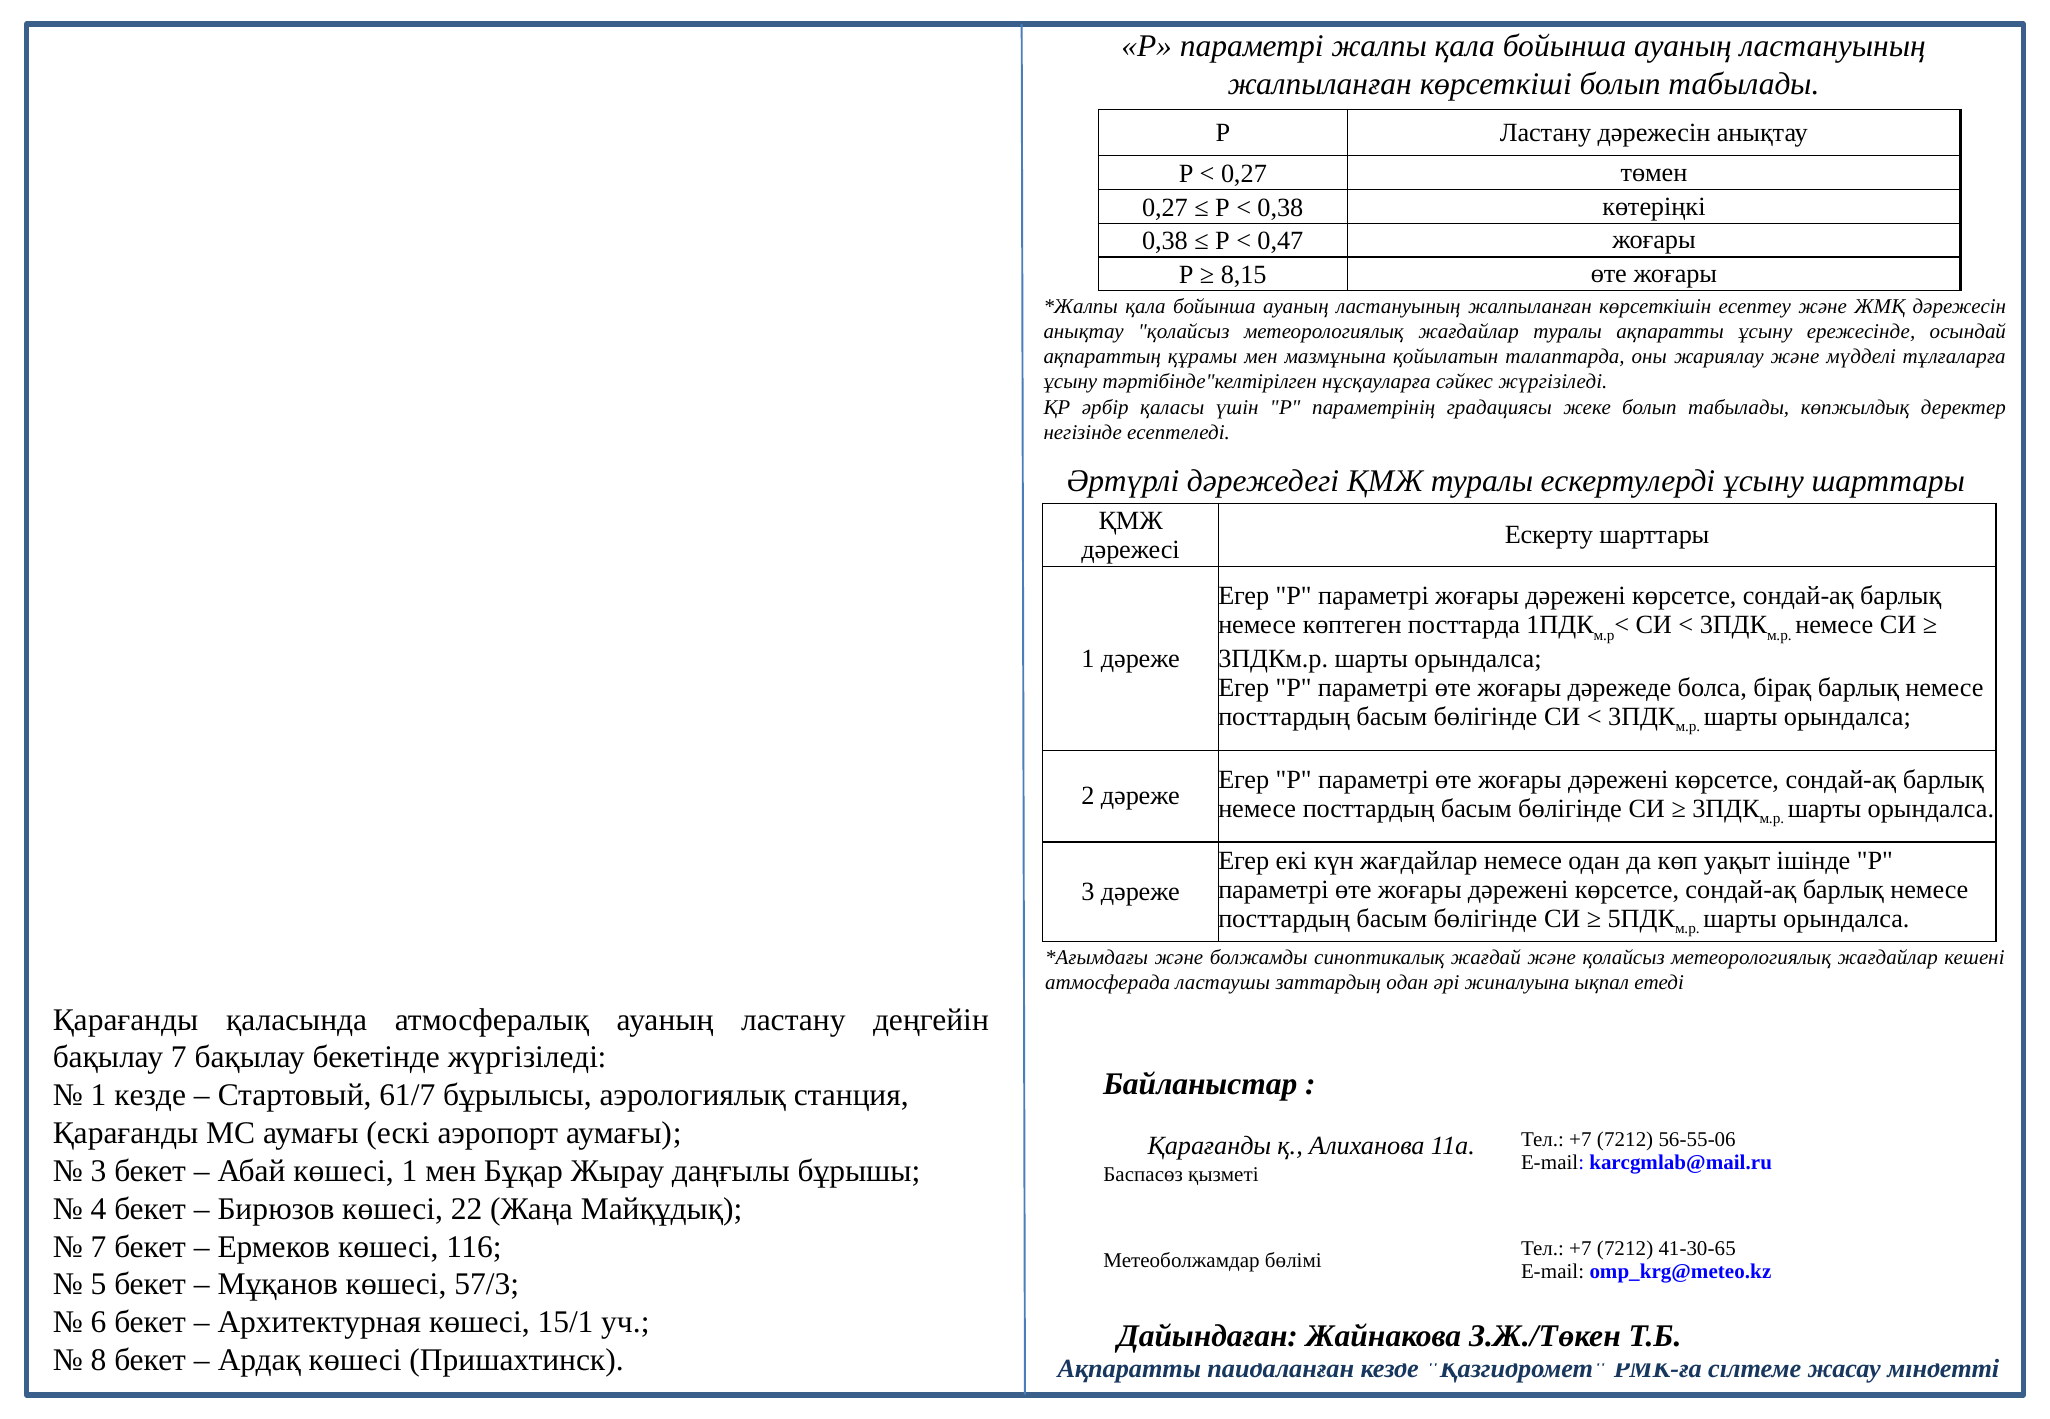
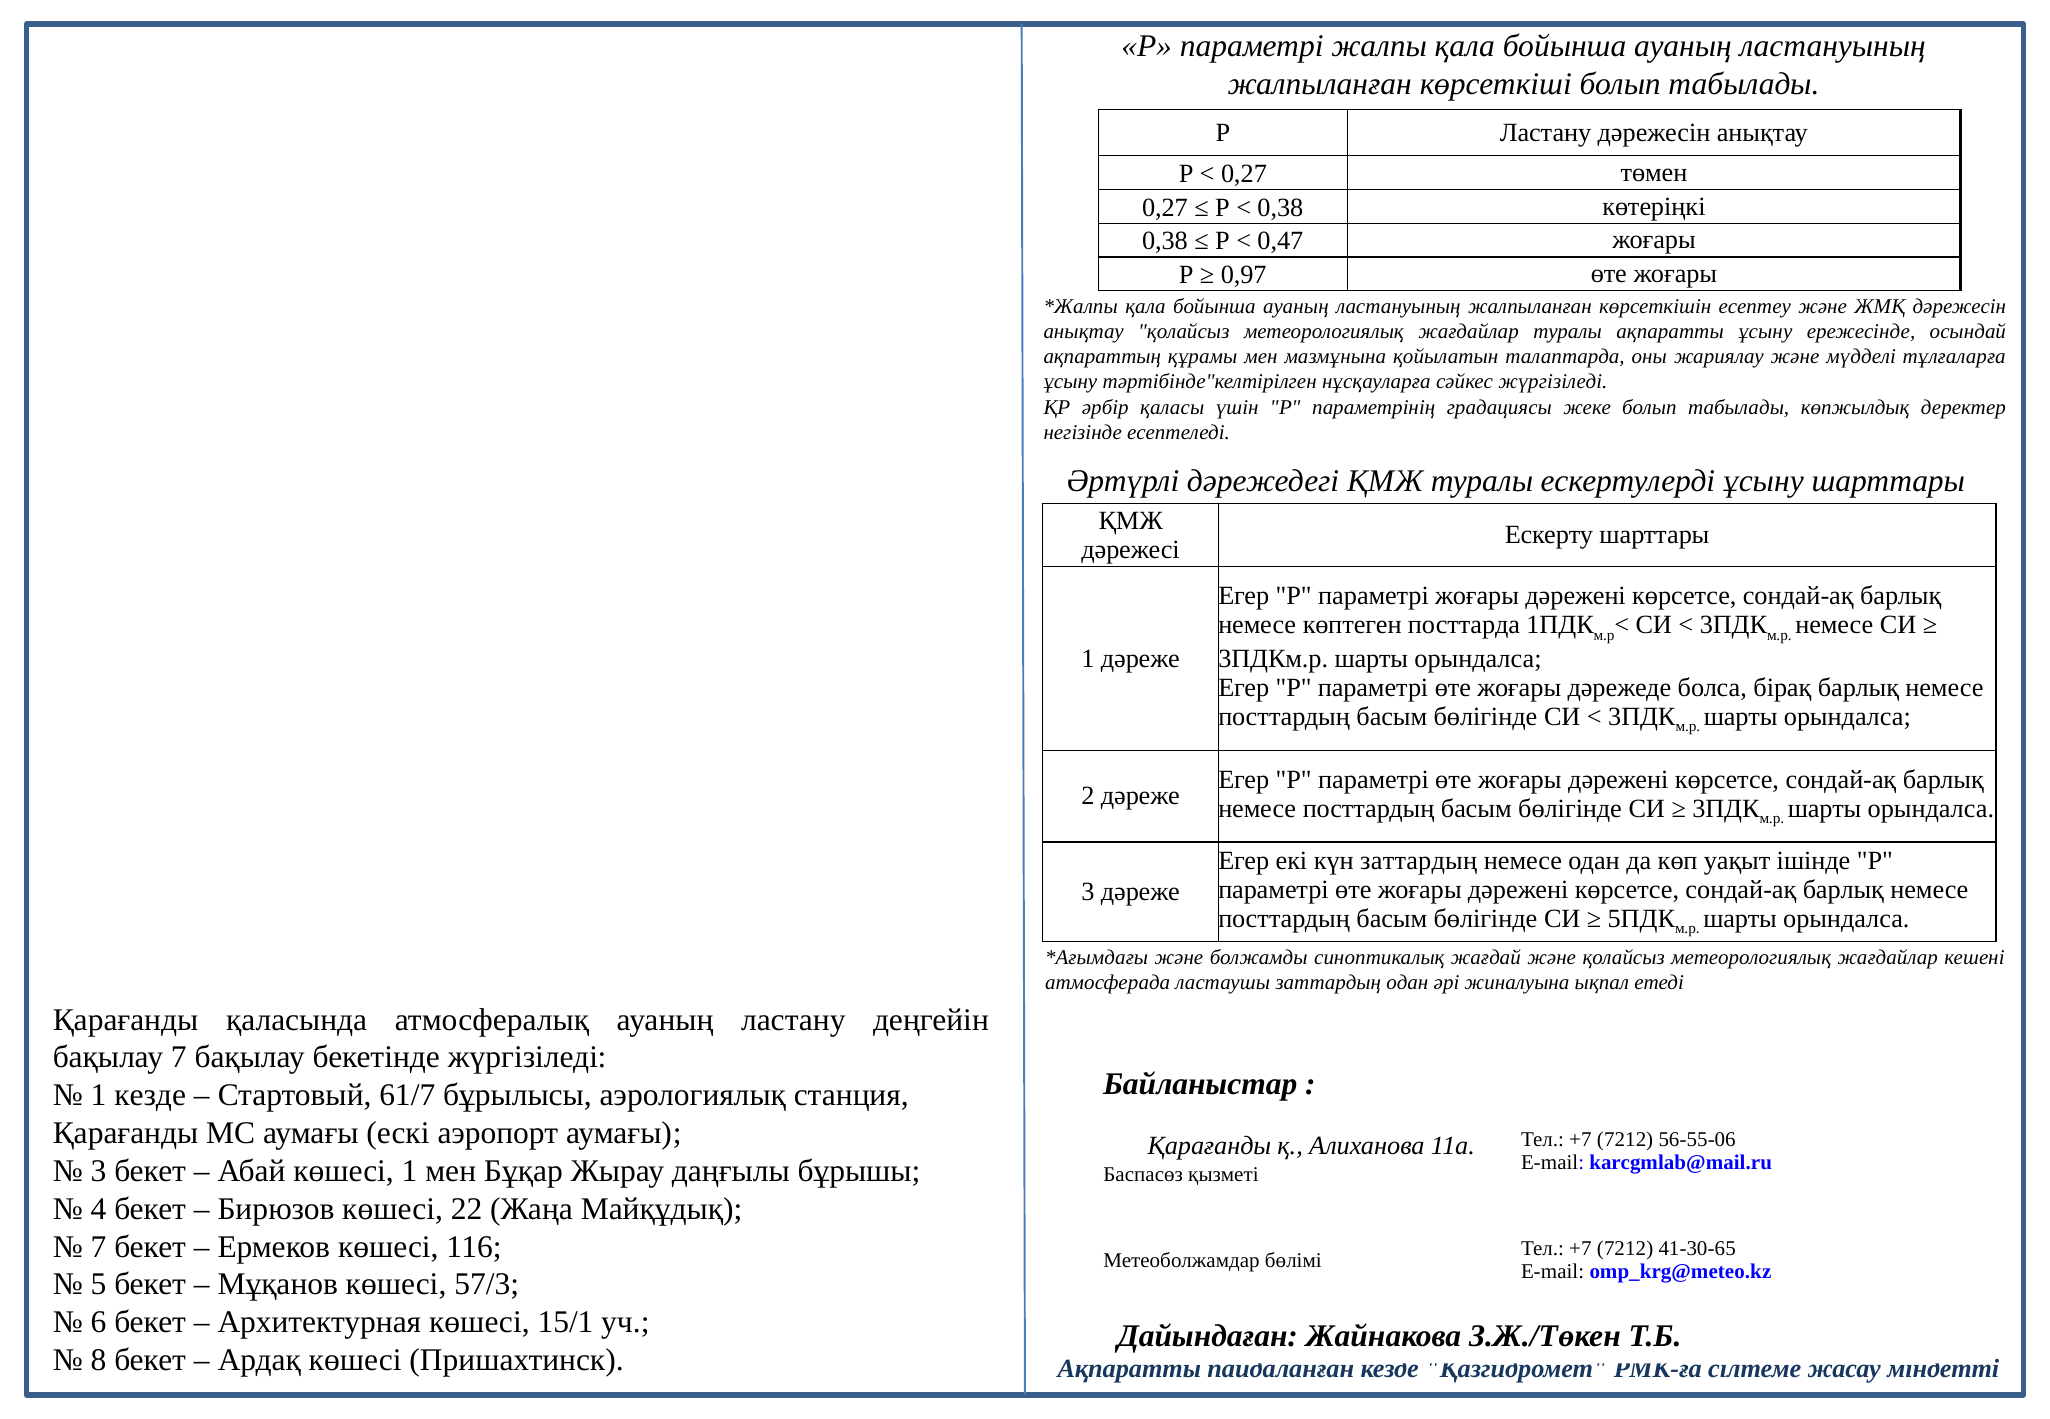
8,15: 8,15 -> 0,97
күн жағдайлар: жағдайлар -> заттардың
